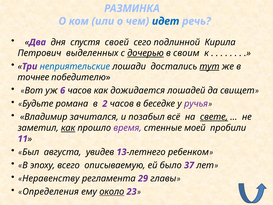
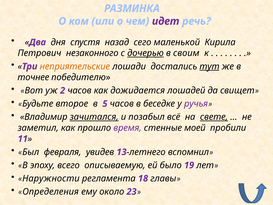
идет colour: blue -> purple
своей: своей -> назад
подлинной: подлинной -> маленькой
выделенных: выделенных -> незаконного
неприятельские colour: blue -> orange
6: 6 -> 2
романа: романа -> второе
2: 2 -> 5
зачитался underline: none -> present
как at (68, 128) underline: present -> none
августа: августа -> февраля
ребенком: ребенком -> вспомнил
37: 37 -> 19
Неравенству: Неравенству -> Наружности
29: 29 -> 18
около underline: present -> none
